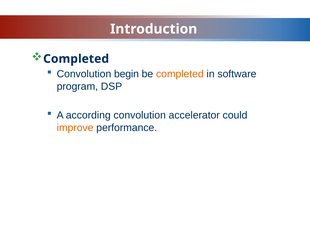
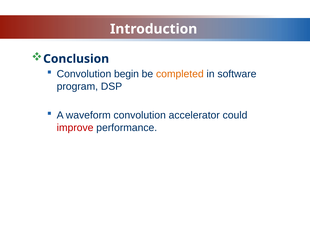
Completed at (76, 59): Completed -> Conclusion
according: according -> waveform
improve colour: orange -> red
